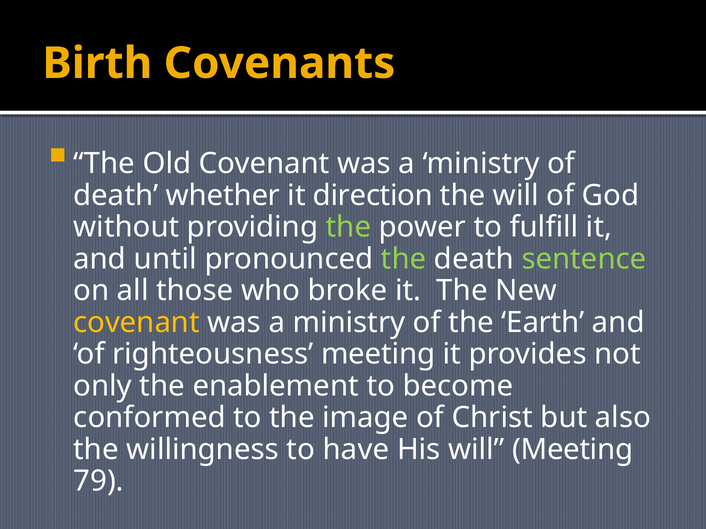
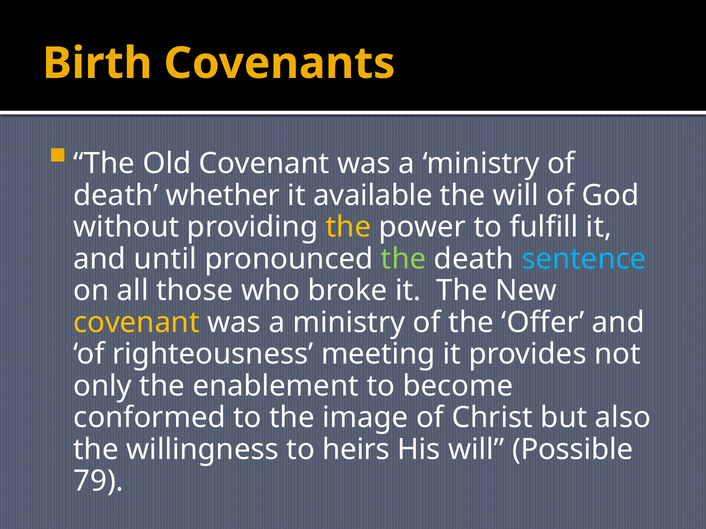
direction: direction -> available
the at (349, 227) colour: light green -> yellow
sentence colour: light green -> light blue
Earth: Earth -> Offer
have: have -> heirs
will Meeting: Meeting -> Possible
